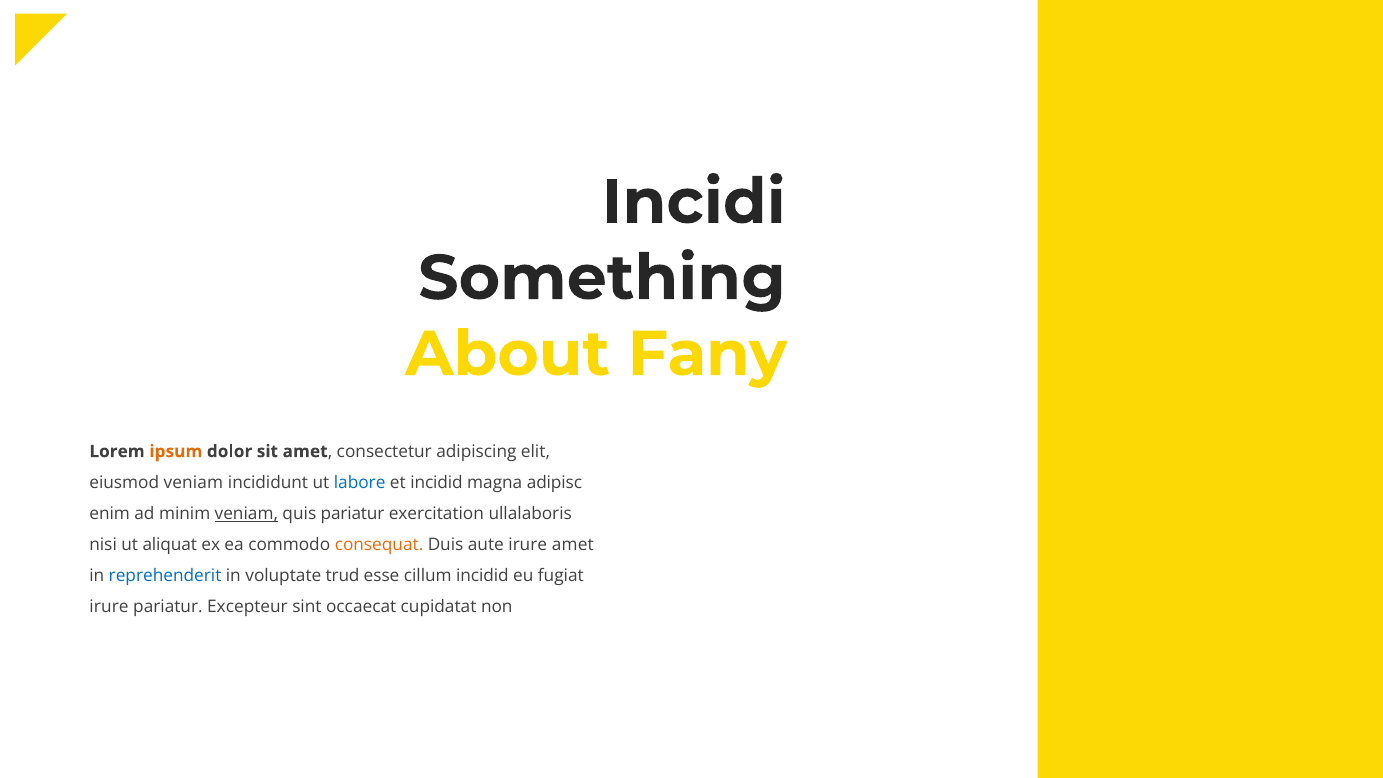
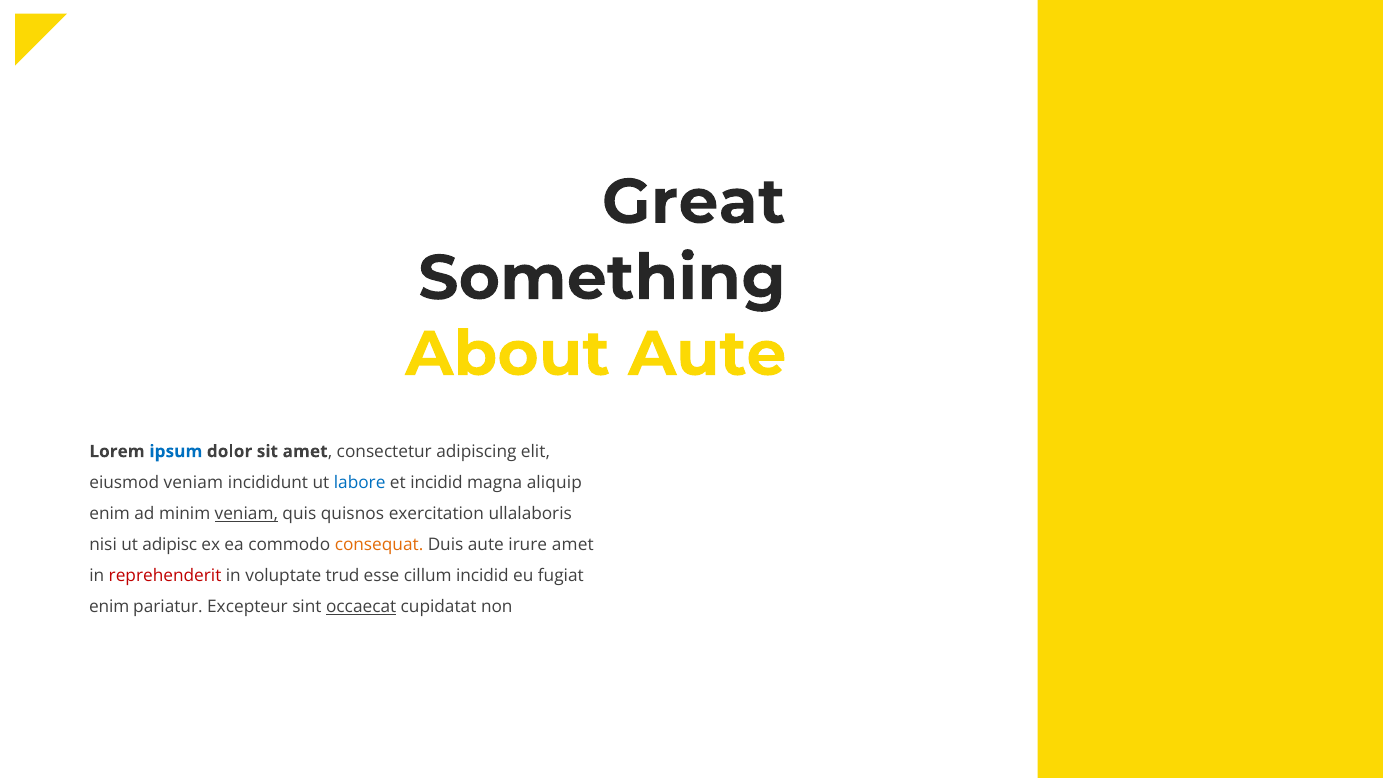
Incidi: Incidi -> Great
About Fany: Fany -> Aute
ipsum colour: orange -> blue
adipisc: adipisc -> aliquip
quis pariatur: pariatur -> quisnos
aliquat: aliquat -> adipisc
reprehenderit colour: blue -> red
irure at (109, 607): irure -> enim
occaecat underline: none -> present
